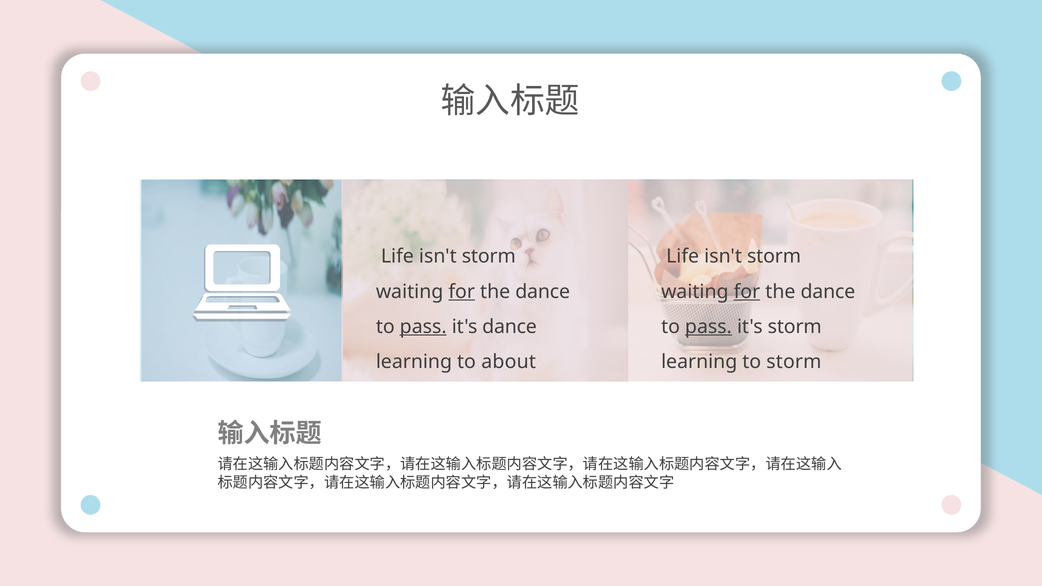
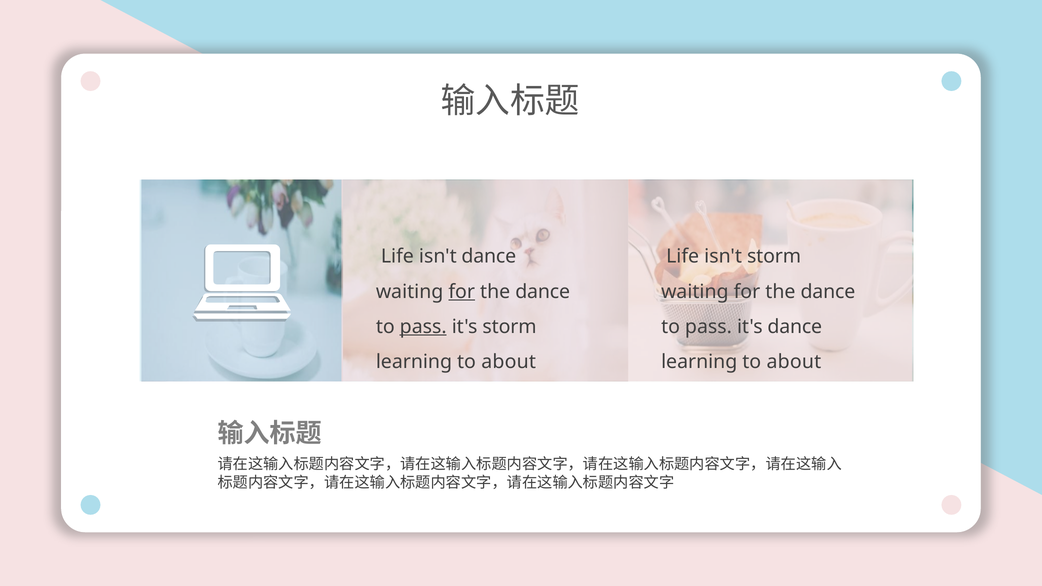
storm at (489, 256): storm -> dance
for at (747, 292) underline: present -> none
it's dance: dance -> storm
pass at (708, 327) underline: present -> none
it's storm: storm -> dance
storm at (794, 362): storm -> about
